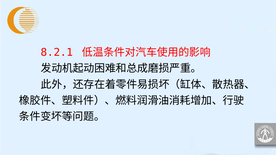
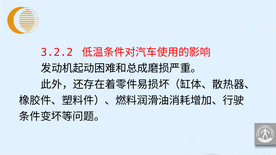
8.2.1: 8.2.1 -> 3.2.2
